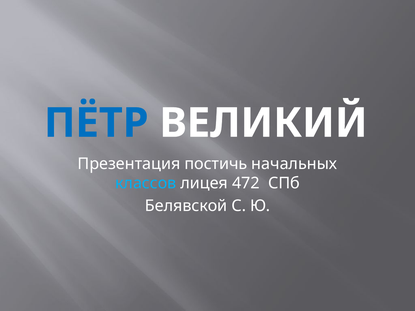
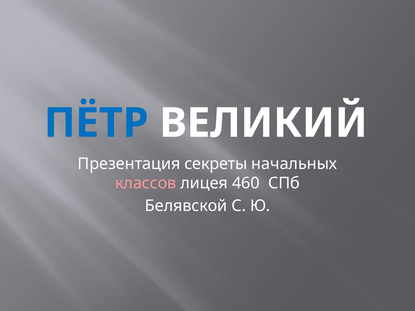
постичь: постичь -> секреты
классов colour: light blue -> pink
472: 472 -> 460
